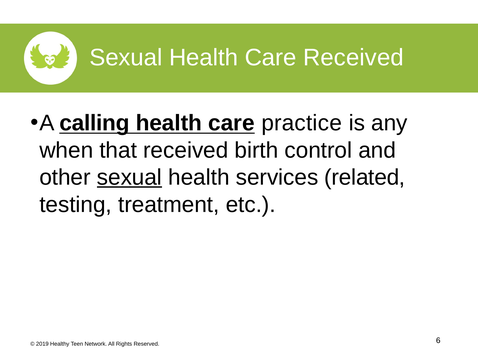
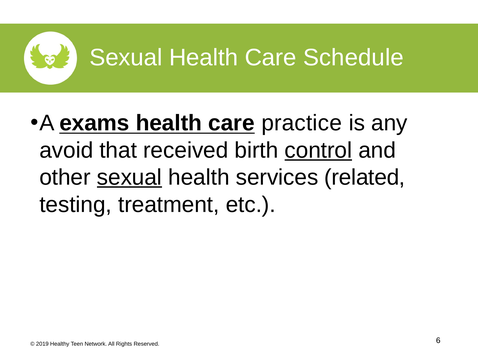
Care Received: Received -> Schedule
calling: calling -> exams
when: when -> avoid
control underline: none -> present
